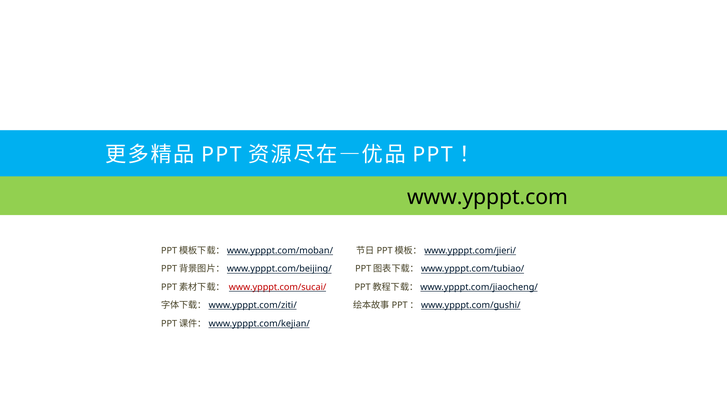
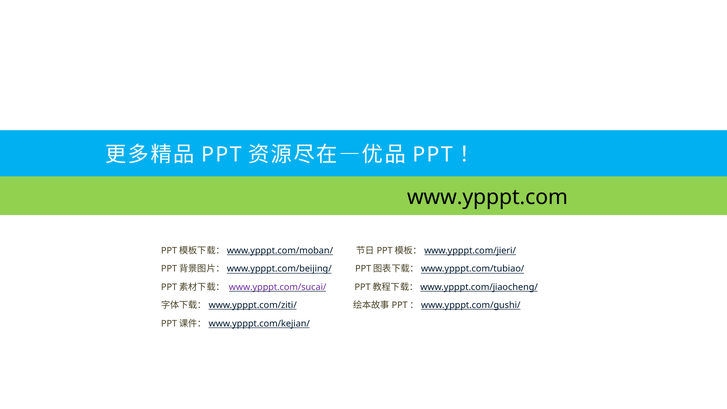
www.ypppt.com/sucai/ colour: red -> purple
